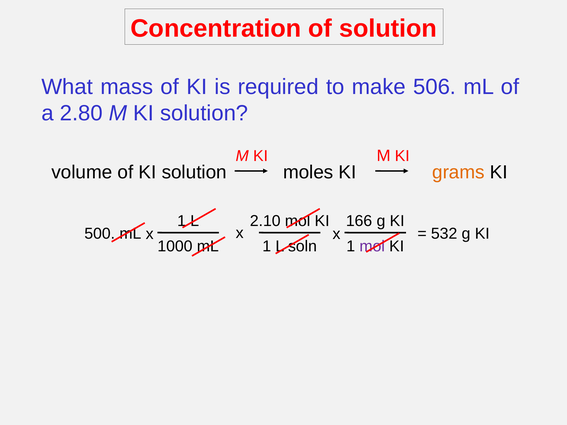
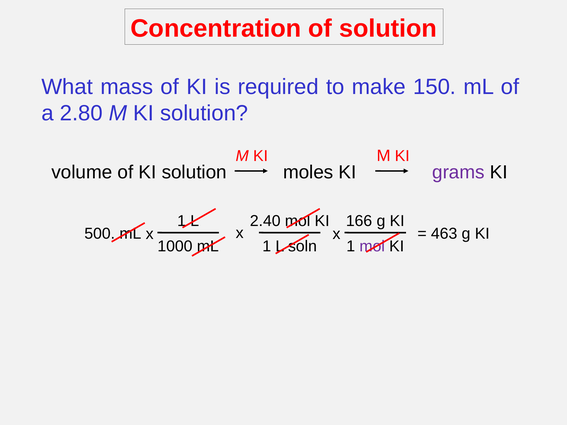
506: 506 -> 150
grams colour: orange -> purple
2.10: 2.10 -> 2.40
532: 532 -> 463
